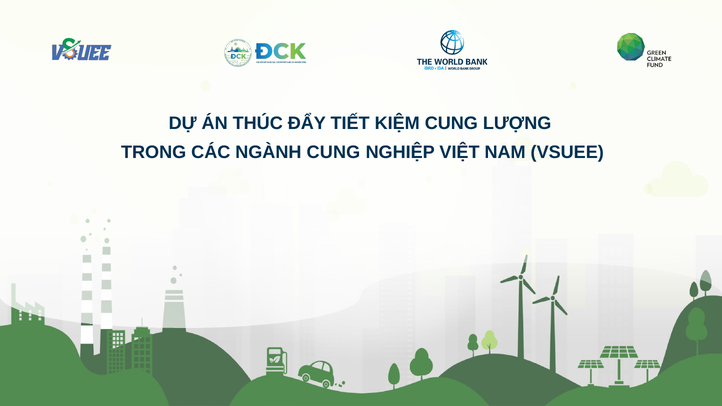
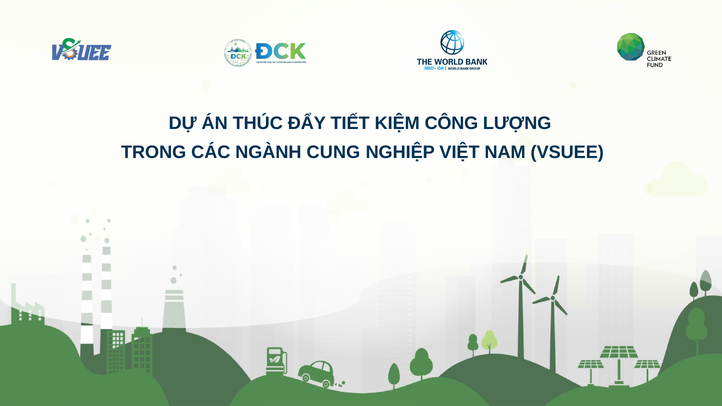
KIỆM CUNG: CUNG -> CÔNG
